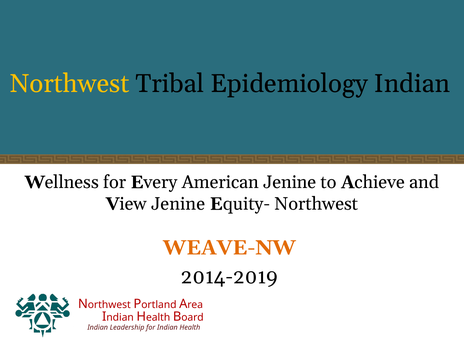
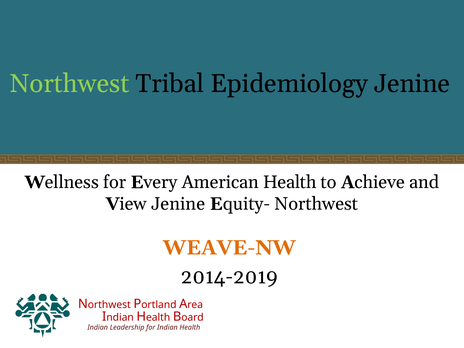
Northwest at (70, 84) colour: yellow -> light green
Epidemiology Indian: Indian -> Jenine
American Jenine: Jenine -> Health
